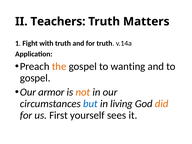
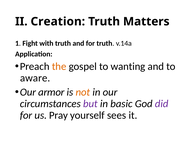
Teachers: Teachers -> Creation
gospel at (35, 78): gospel -> aware
but colour: blue -> purple
living: living -> basic
did colour: orange -> purple
First: First -> Pray
